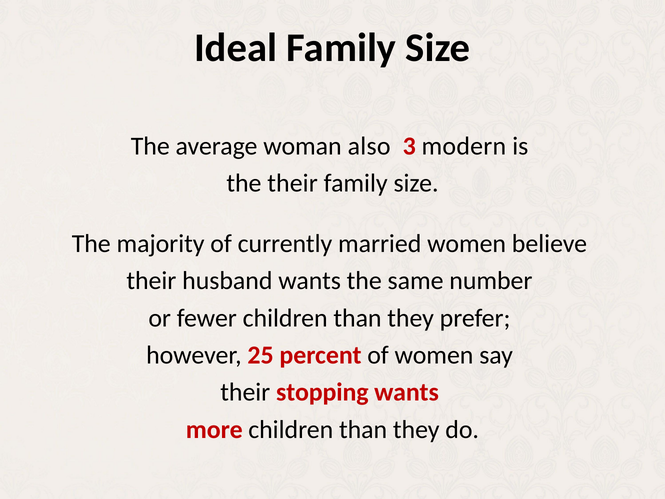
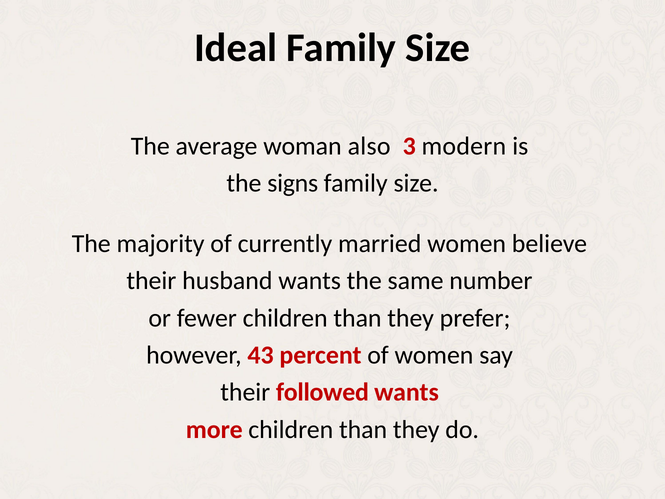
the their: their -> signs
25: 25 -> 43
stopping: stopping -> followed
